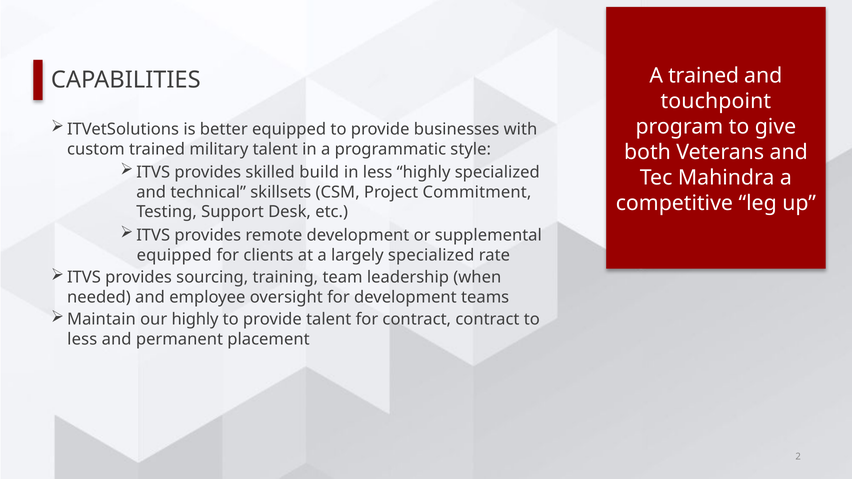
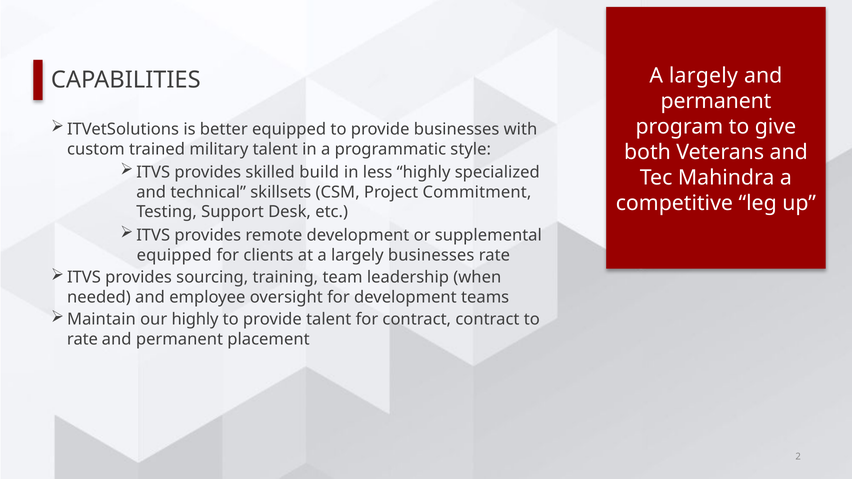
trained at (704, 76): trained -> largely
touchpoint at (716, 101): touchpoint -> permanent
largely specialized: specialized -> businesses
less at (82, 340): less -> rate
